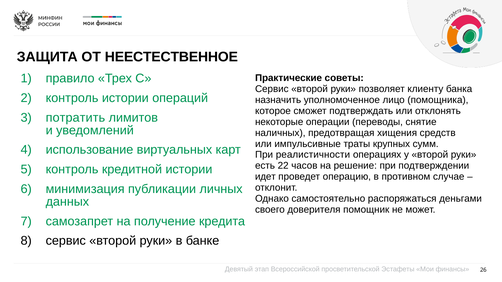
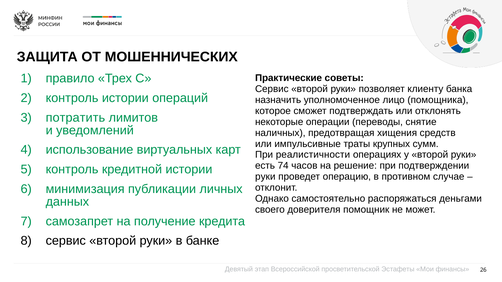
НЕЕСТЕСТВЕННОЕ: НЕЕСТЕСТВЕННОЕ -> МОШЕННИЧЕСКИХ
22: 22 -> 74
идет at (265, 177): идет -> руки
